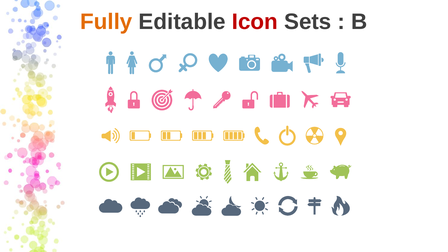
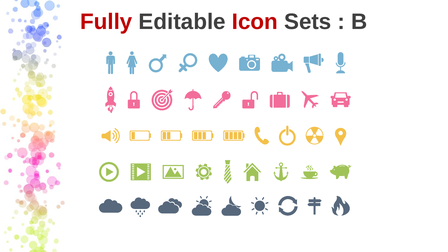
Fully colour: orange -> red
